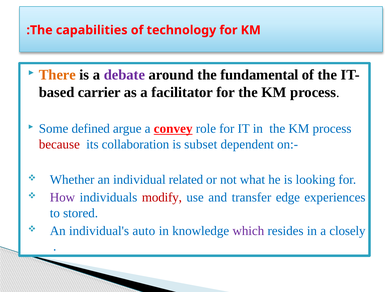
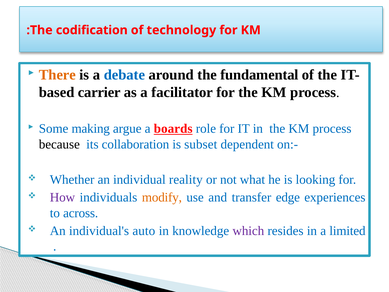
capabilities: capabilities -> codification
debate colour: purple -> blue
defined: defined -> making
convey: convey -> boards
because colour: red -> black
related: related -> reality
modify colour: red -> orange
stored: stored -> across
closely: closely -> limited
